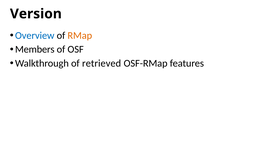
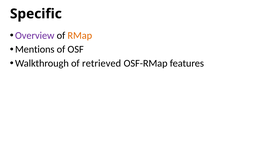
Version: Version -> Specific
Overview colour: blue -> purple
Members: Members -> Mentions
